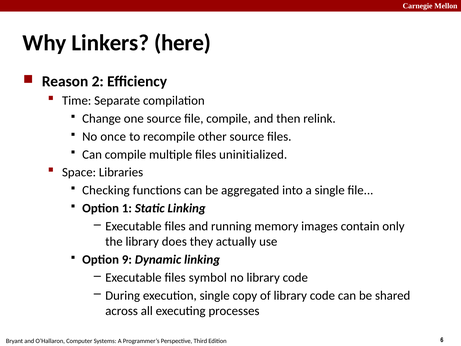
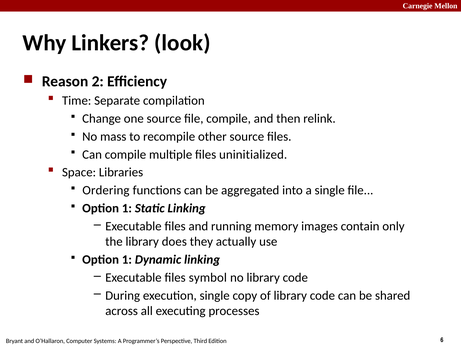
here: here -> look
once: once -> mass
Checking: Checking -> Ordering
9 at (127, 259): 9 -> 1
